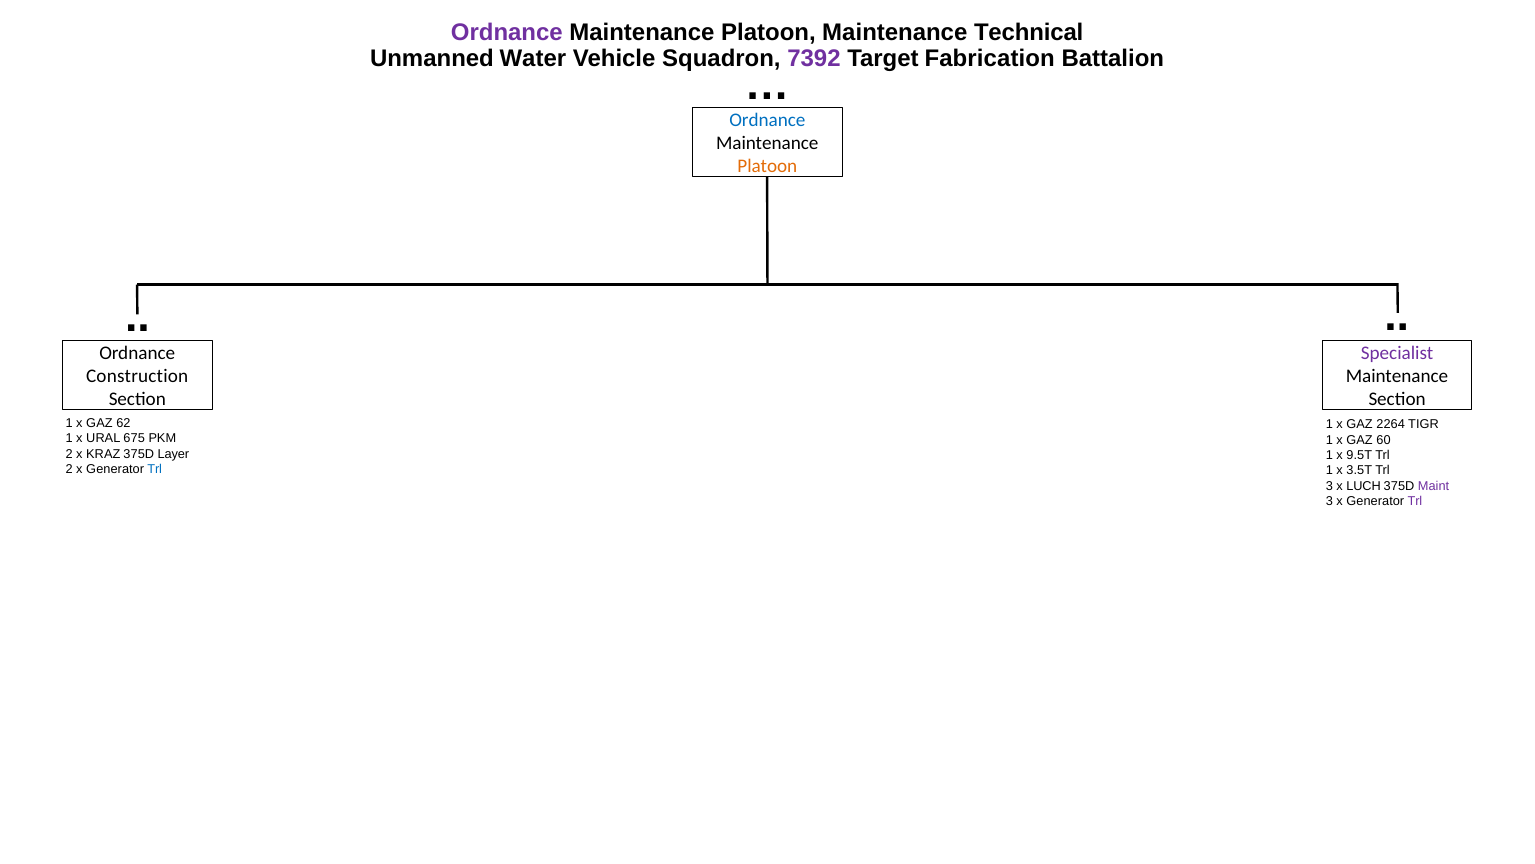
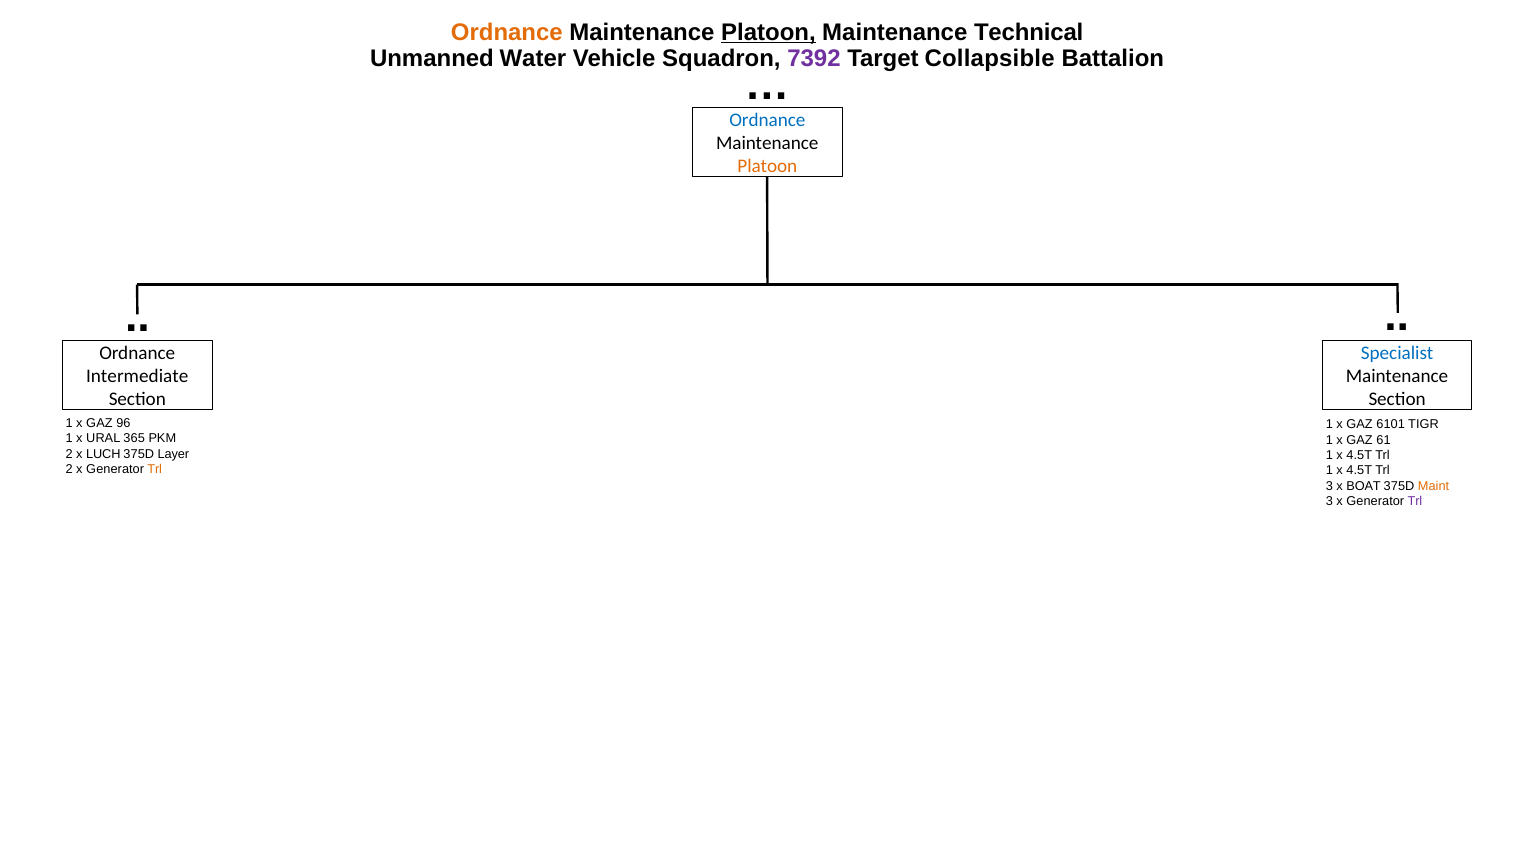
Ordnance at (507, 32) colour: purple -> orange
Platoon at (768, 32) underline: none -> present
Fabrication: Fabrication -> Collapsible
Specialist colour: purple -> blue
Construction: Construction -> Intermediate
62: 62 -> 96
2264: 2264 -> 6101
675: 675 -> 365
60: 60 -> 61
KRAZ: KRAZ -> LUCH
9.5T at (1359, 455): 9.5T -> 4.5T
Trl at (155, 469) colour: blue -> orange
3.5T at (1359, 470): 3.5T -> 4.5T
LUCH: LUCH -> BOAT
Maint colour: purple -> orange
